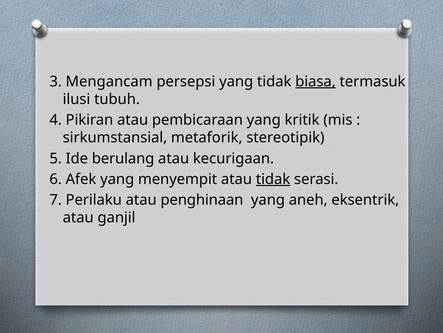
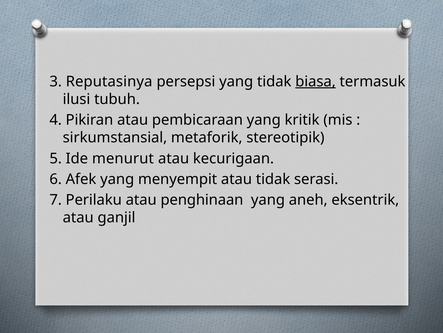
Mengancam: Mengancam -> Reputasinya
berulang: berulang -> menurut
tidak at (273, 179) underline: present -> none
